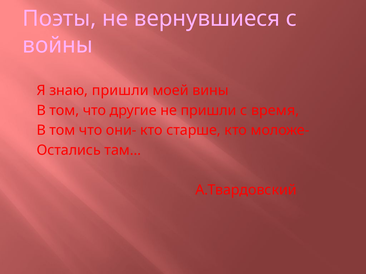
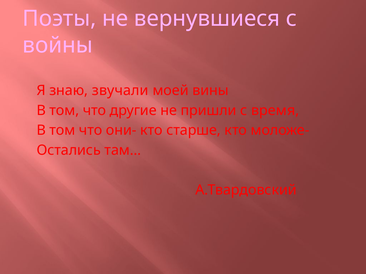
знаю пришли: пришли -> звучали
